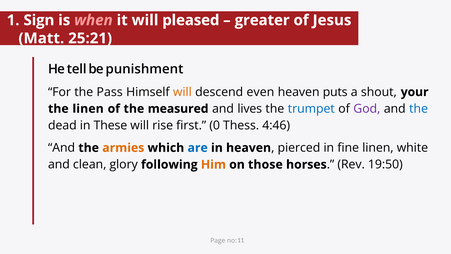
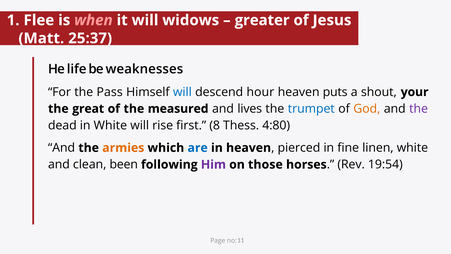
Sign: Sign -> Flee
pleased: pleased -> widows
25:21: 25:21 -> 25:37
tell: tell -> life
punishment: punishment -> weaknesses
will at (182, 92) colour: orange -> blue
even: even -> hour
the linen: linen -> great
God colour: purple -> orange
the at (419, 109) colour: blue -> purple
in These: These -> White
0: 0 -> 8
4:46: 4:46 -> 4:80
glory: glory -> been
Him colour: orange -> purple
19:50: 19:50 -> 19:54
